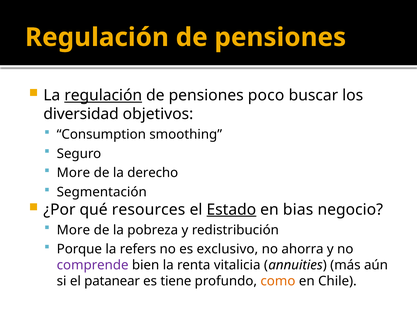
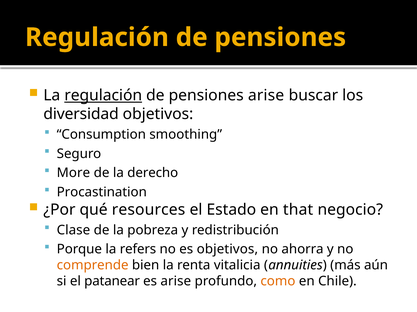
pensiones poco: poco -> arise
Segmentación: Segmentación -> Procastination
Estado underline: present -> none
bias: bias -> that
More at (73, 231): More -> Clase
es exclusivo: exclusivo -> objetivos
comprende colour: purple -> orange
es tiene: tiene -> arise
